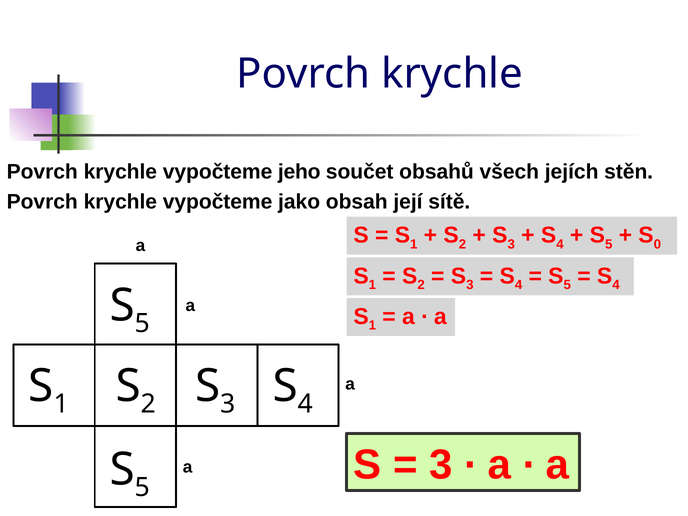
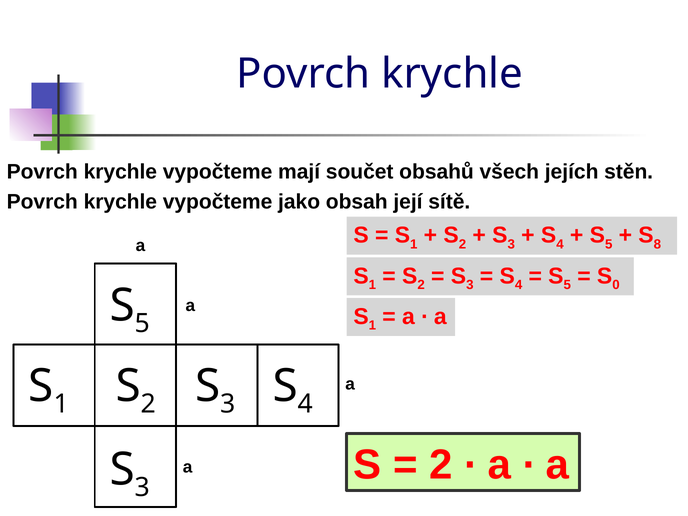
jeho: jeho -> mají
0: 0 -> 8
4 at (616, 285): 4 -> 0
3 at (441, 465): 3 -> 2
5 at (142, 487): 5 -> 3
